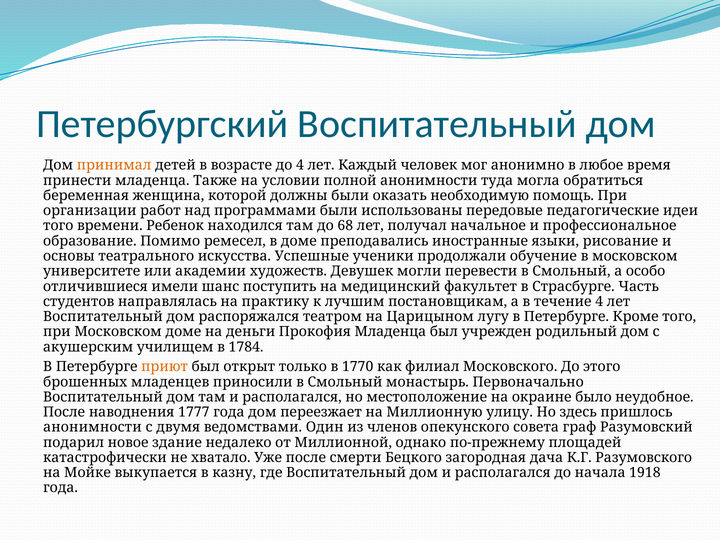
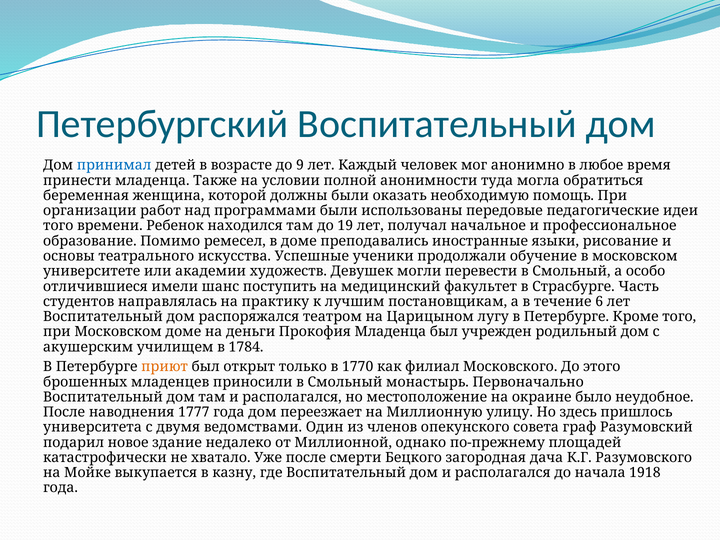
принимал colour: orange -> blue
до 4: 4 -> 9
68: 68 -> 19
течение 4: 4 -> 6
анонимности at (92, 427): анонимности -> университета
